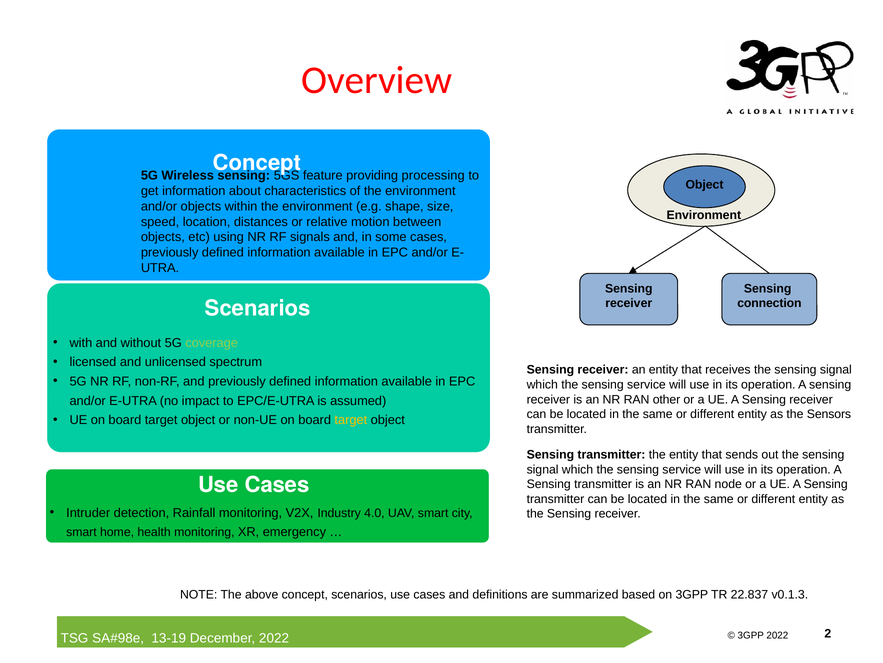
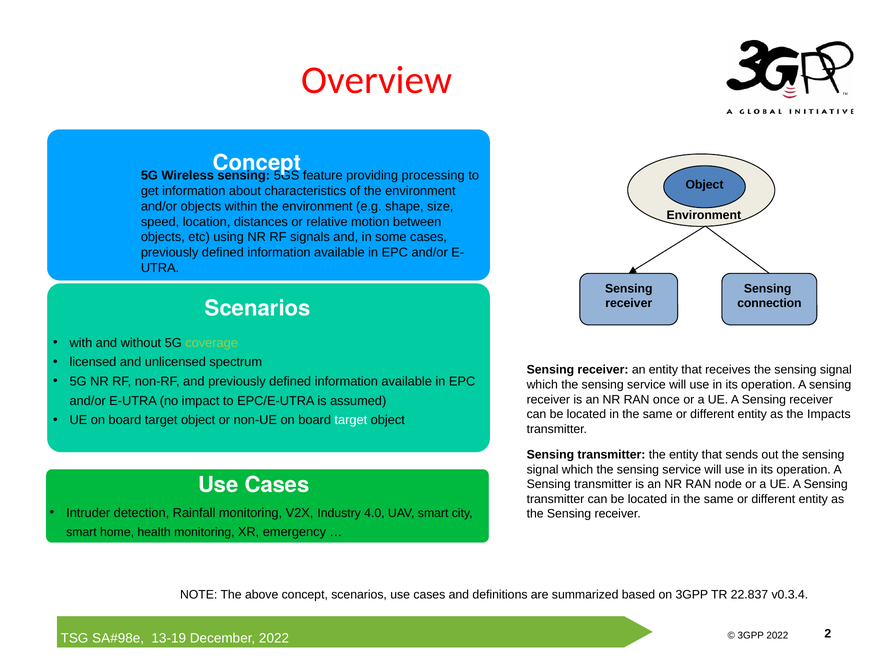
other: other -> once
Sensors: Sensors -> Impacts
target at (351, 420) colour: yellow -> white
v0.1.3: v0.1.3 -> v0.3.4
